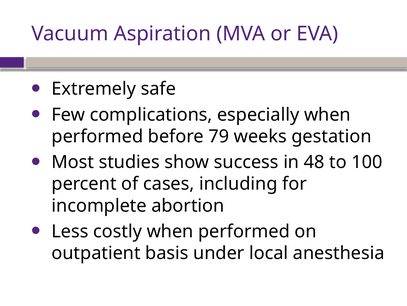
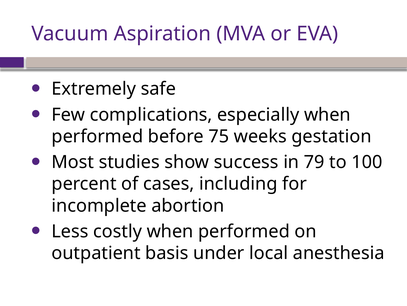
79: 79 -> 75
48: 48 -> 79
